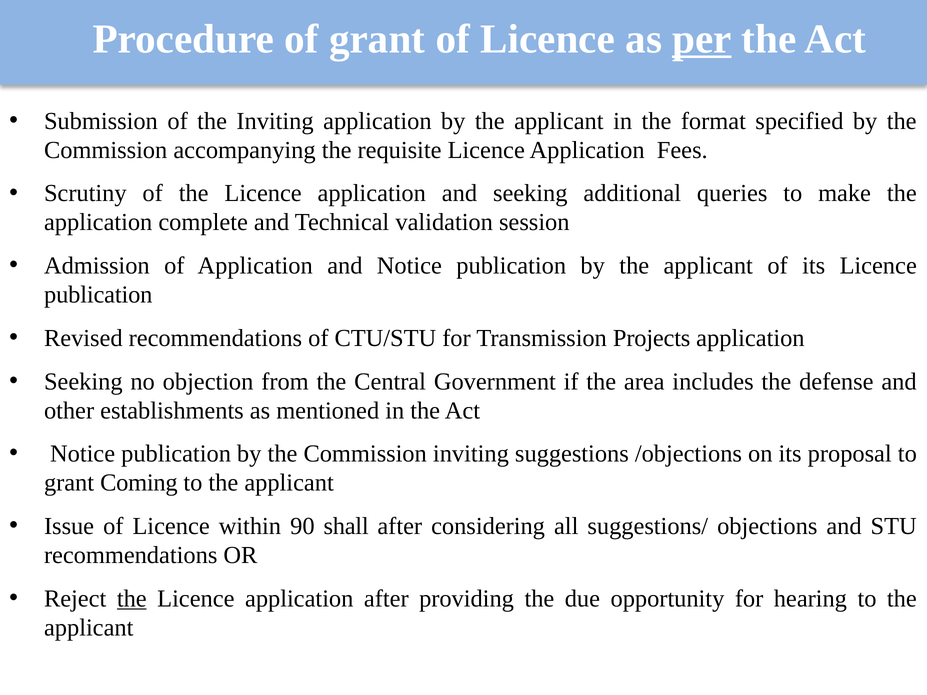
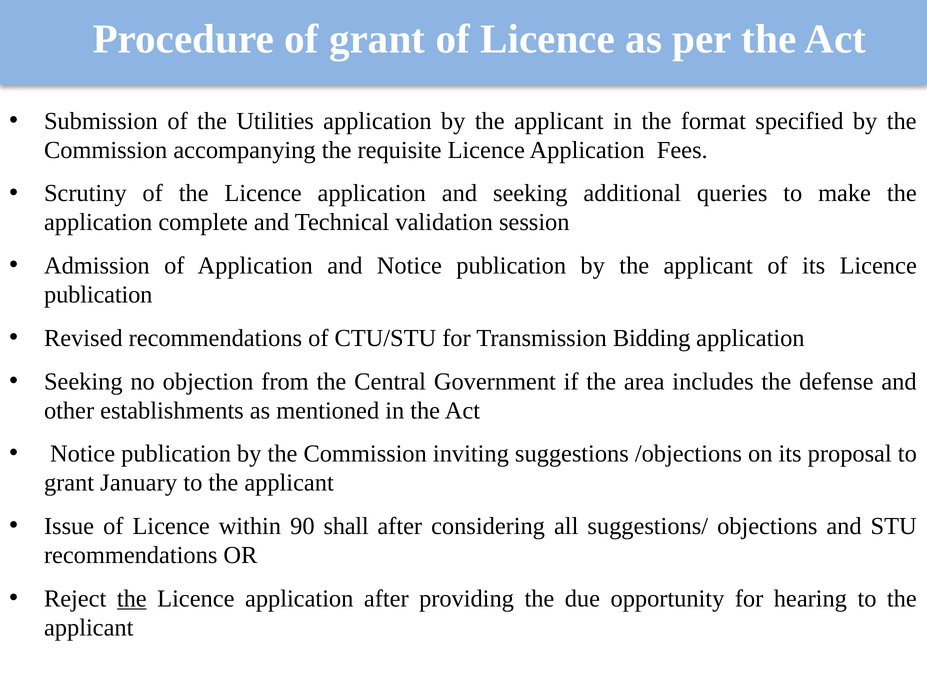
per underline: present -> none
the Inviting: Inviting -> Utilities
Projects: Projects -> Bidding
Coming: Coming -> January
